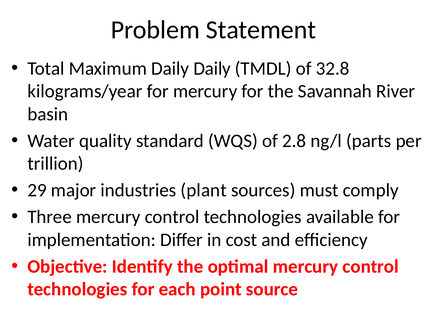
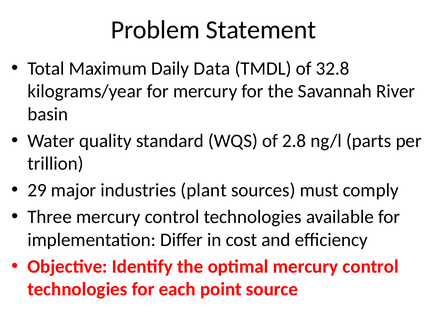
Daily Daily: Daily -> Data
